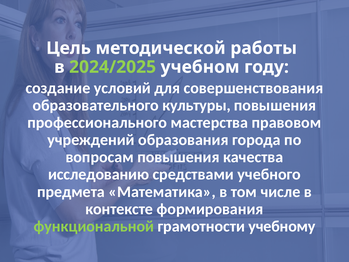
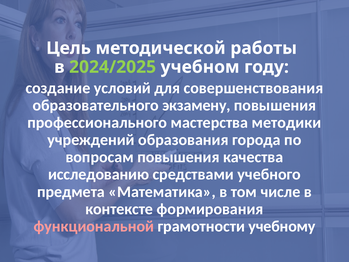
культуры: культуры -> экзамену
правовом: правовом -> методики
функциональной colour: light green -> pink
